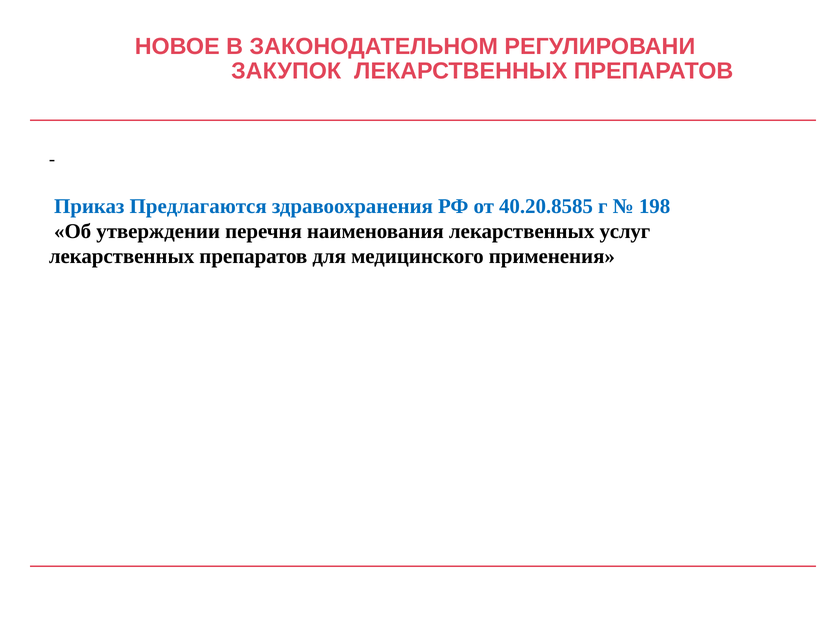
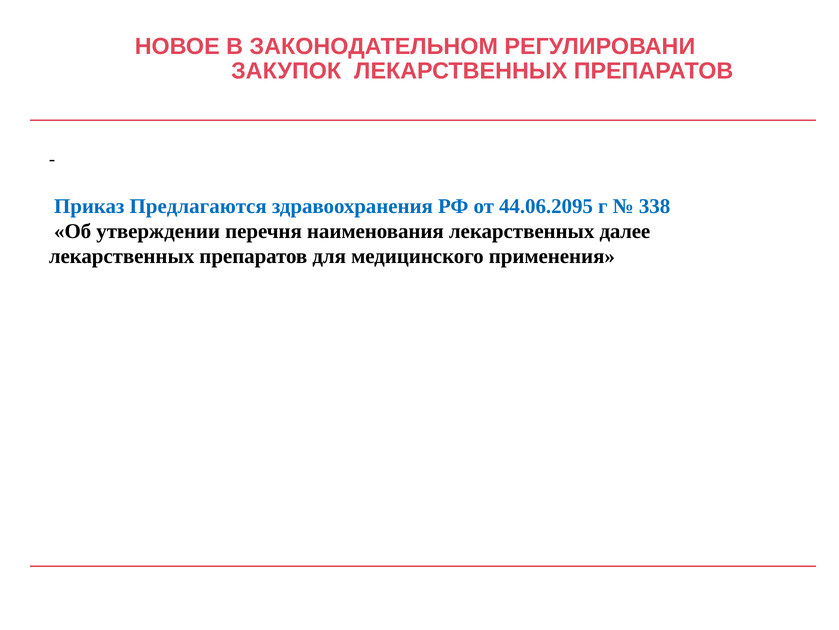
40.20.8585: 40.20.8585 -> 44.06.2095
198: 198 -> 338
услуг: услуг -> далее
